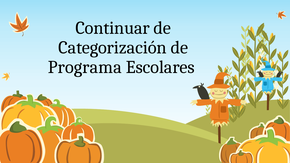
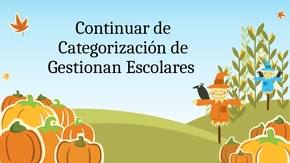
Programa: Programa -> Gestionan
